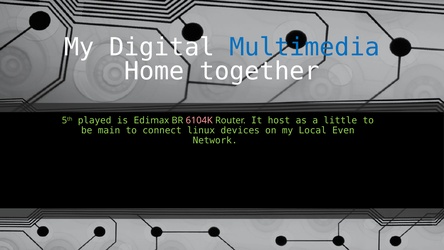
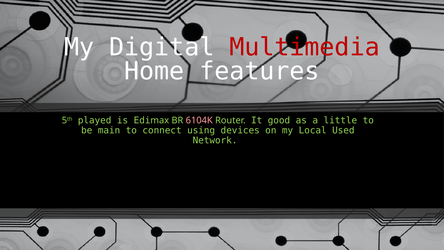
Multimedia colour: blue -> red
together: together -> features
host: host -> good
linux: linux -> using
Even: Even -> Used
